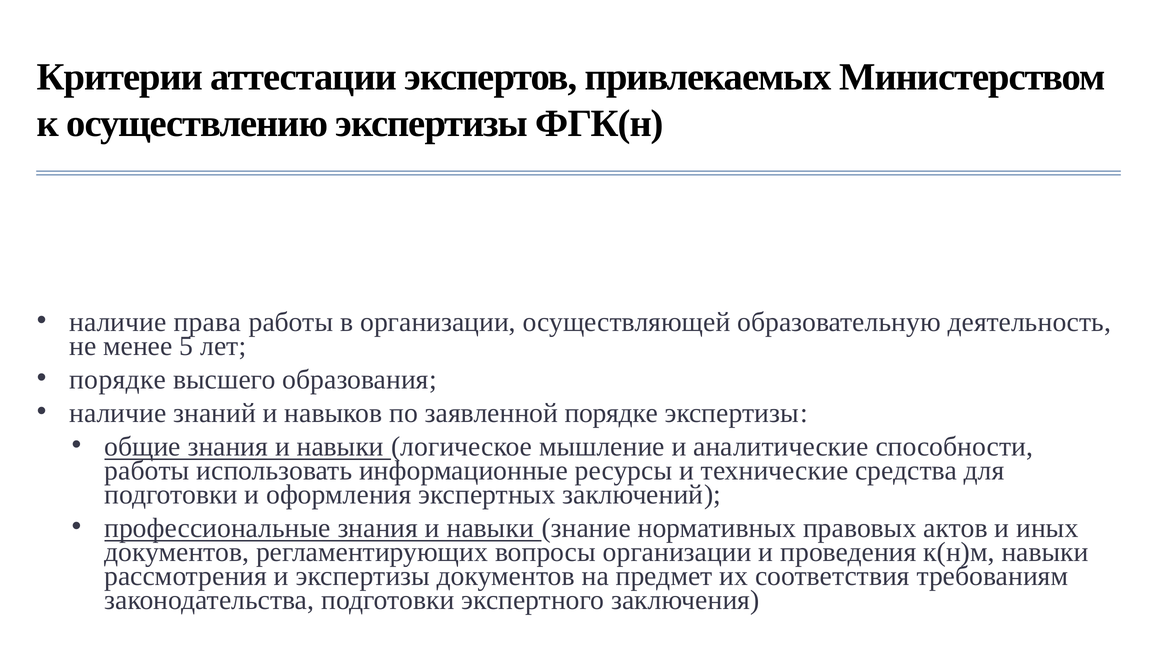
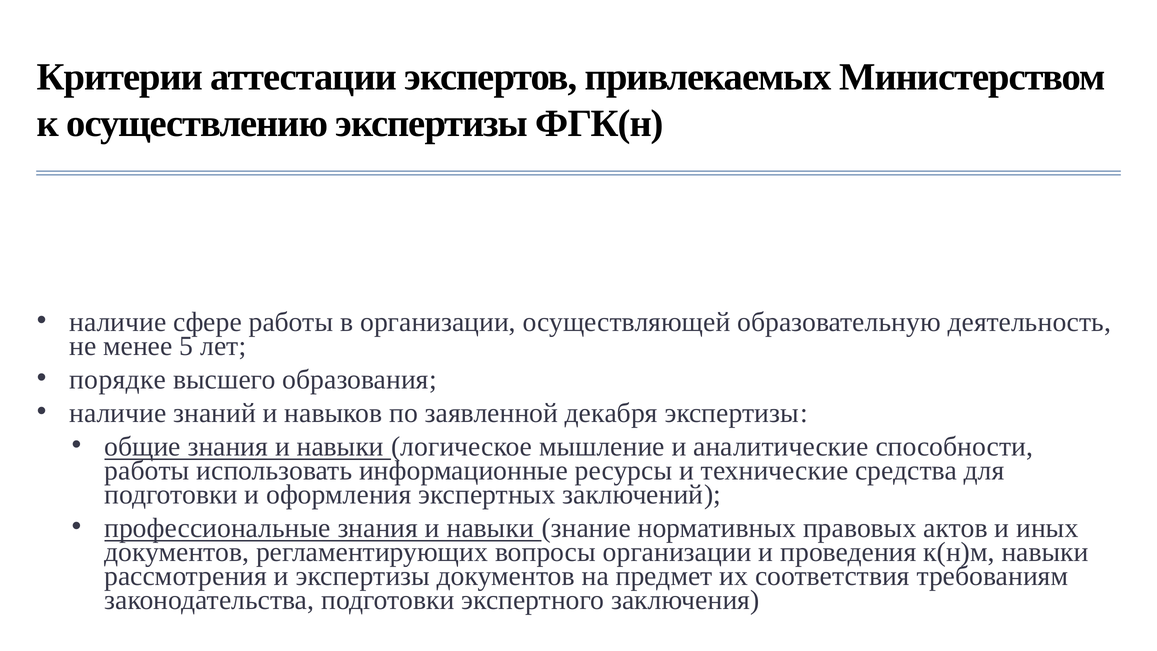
права: права -> сфере
заявленной порядке: порядке -> декабря
